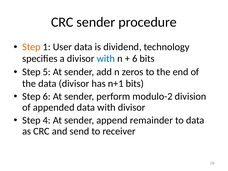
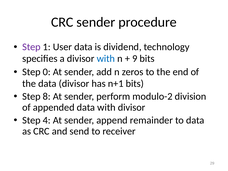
Step at (31, 47) colour: orange -> purple
6 at (135, 58): 6 -> 9
5: 5 -> 0
Step 6: 6 -> 8
